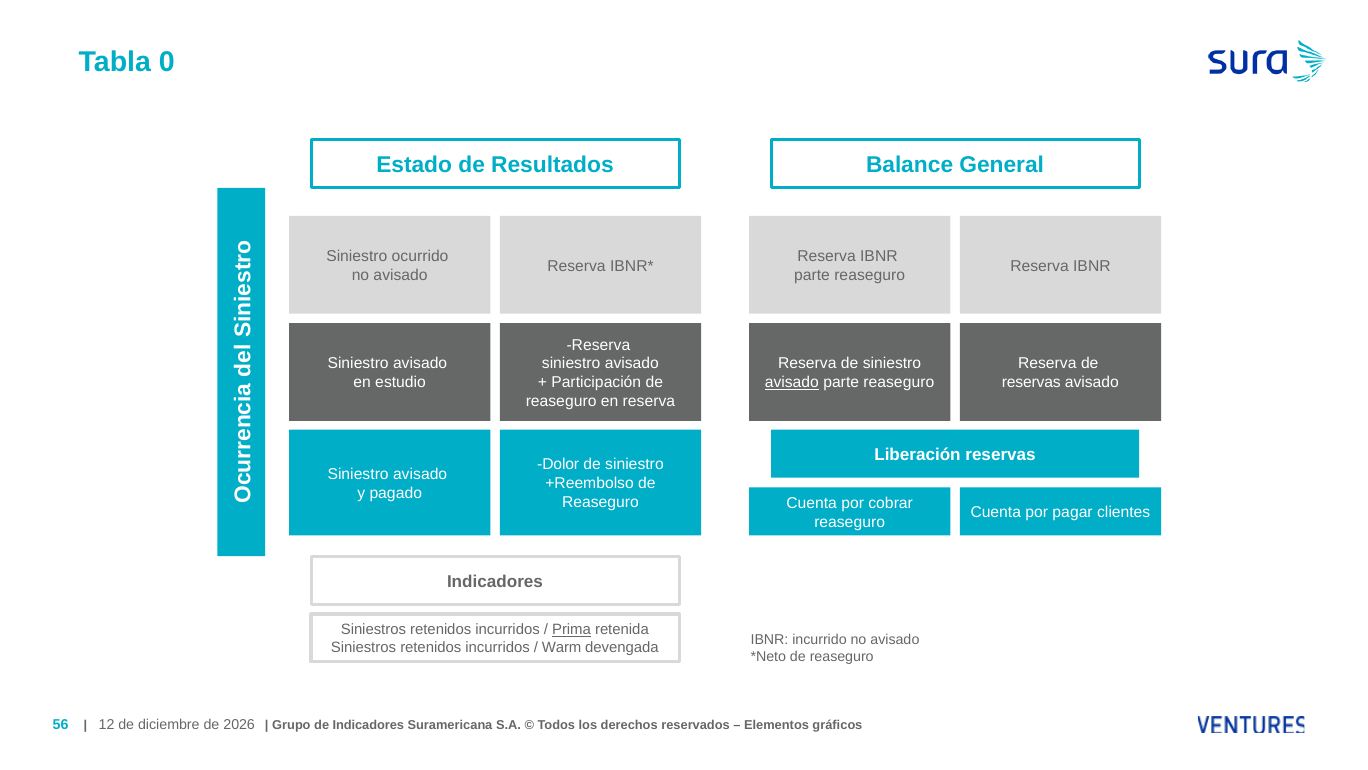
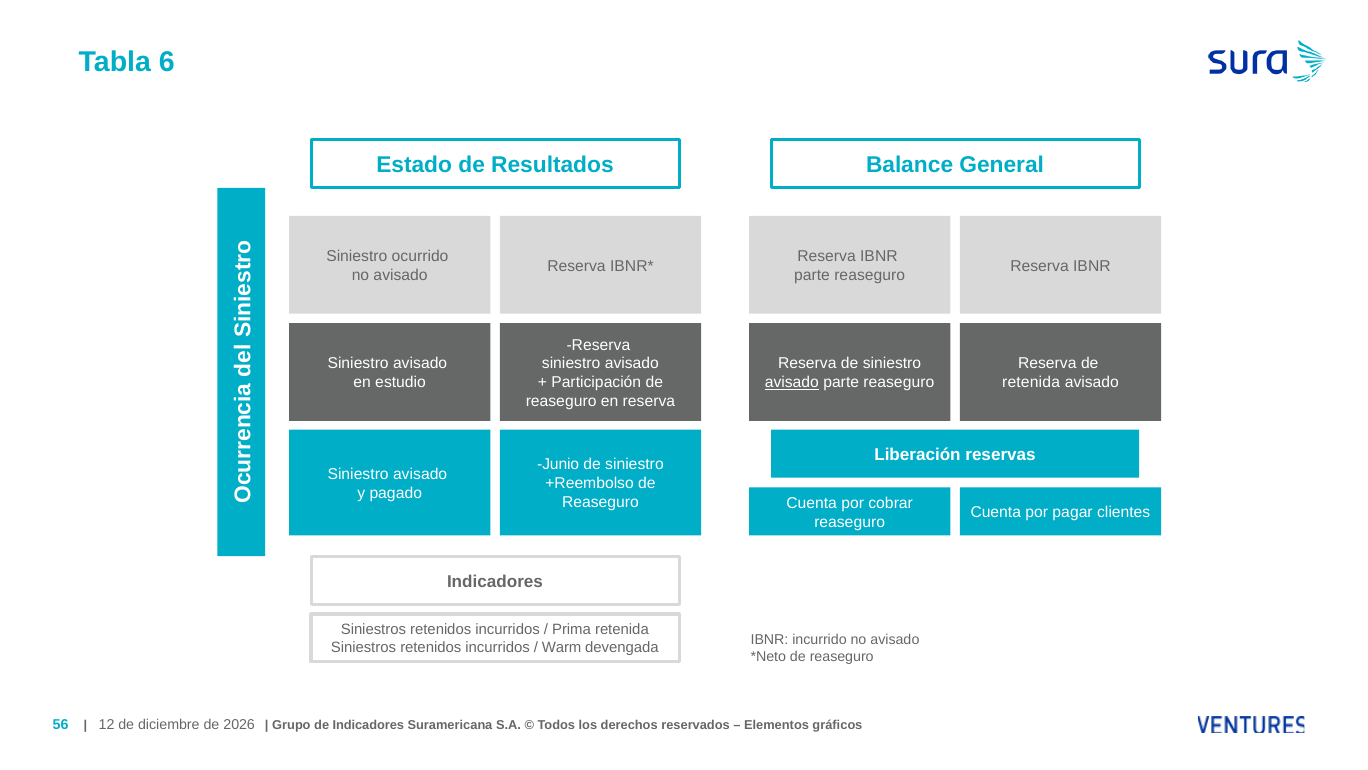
0: 0 -> 6
reservas at (1031, 382): reservas -> retenida
Dolor: Dolor -> Junio
Prima underline: present -> none
